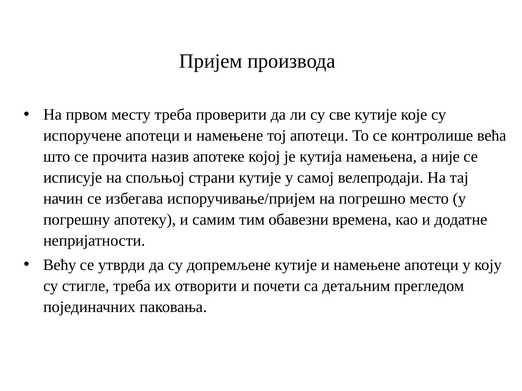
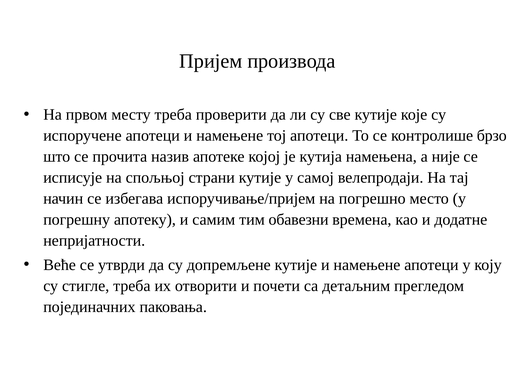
већа: већа -> брзо
Већу: Већу -> Веће
